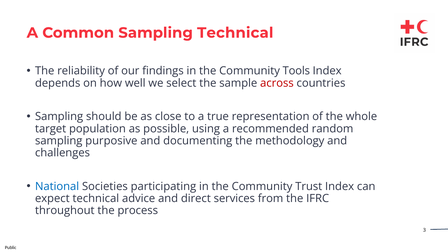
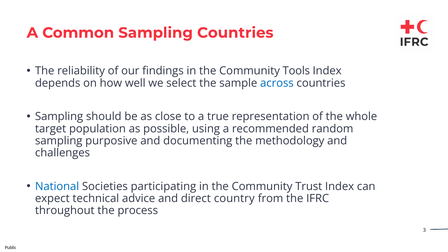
Sampling Technical: Technical -> Countries
across colour: red -> blue
services: services -> country
